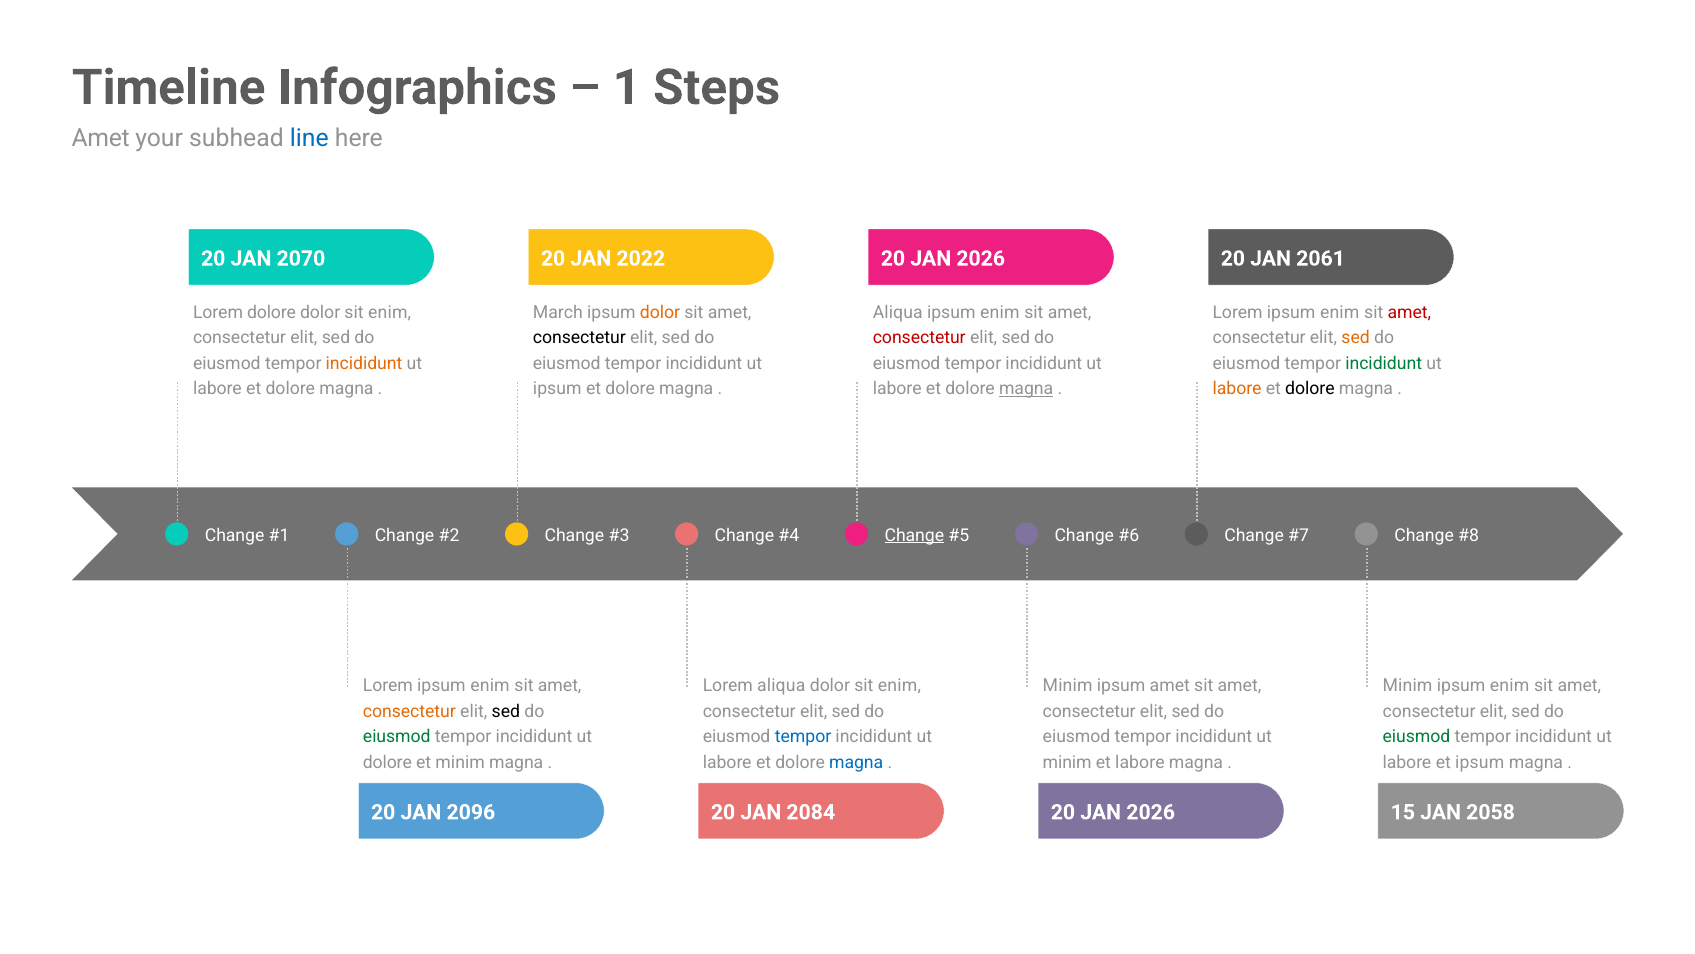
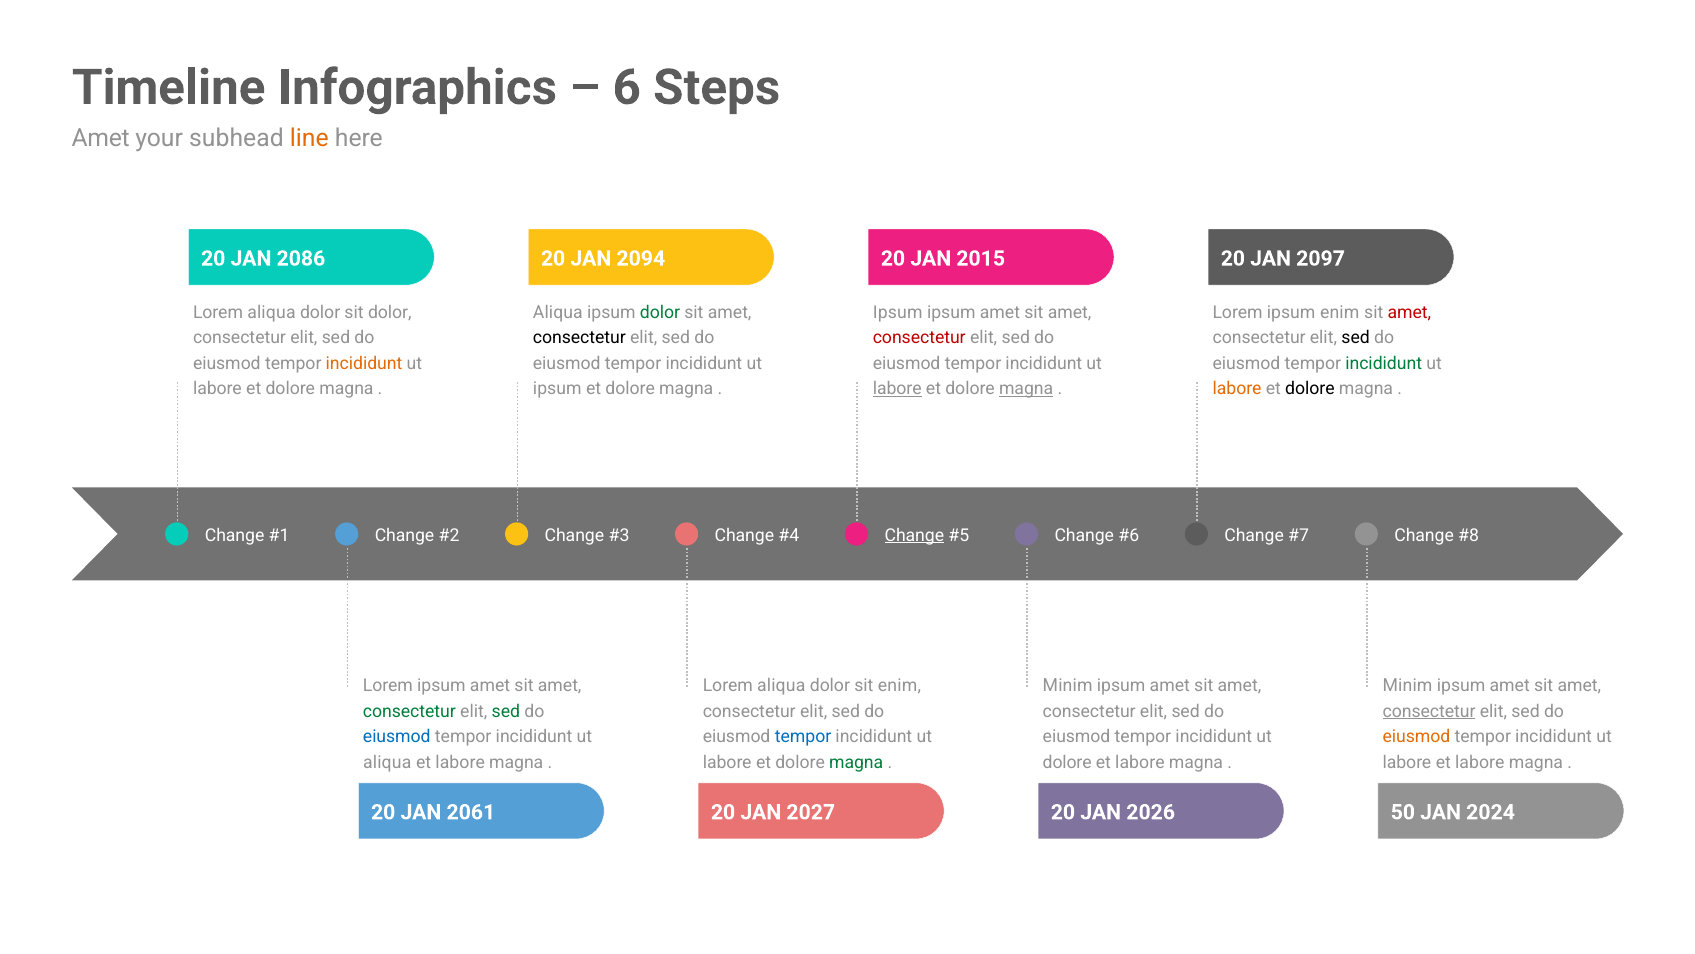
1: 1 -> 6
line colour: blue -> orange
2070: 2070 -> 2086
2022: 2022 -> 2094
2026 at (981, 258): 2026 -> 2015
2061: 2061 -> 2097
dolore at (272, 312): dolore -> aliqua
enim at (390, 312): enim -> dolor
March at (558, 312): March -> Aliqua
dolor at (660, 312) colour: orange -> green
Aliqua at (898, 312): Aliqua -> Ipsum
enim at (1000, 312): enim -> amet
sed at (1356, 338) colour: orange -> black
labore at (897, 388) underline: none -> present
enim at (490, 685): enim -> amet
enim at (1510, 685): enim -> amet
consectetur at (409, 711) colour: orange -> green
sed at (506, 711) colour: black -> green
consectetur at (1429, 711) underline: none -> present
eiusmod at (397, 736) colour: green -> blue
eiusmod at (1416, 736) colour: green -> orange
dolore at (387, 762): dolore -> aliqua
minim at (460, 762): minim -> labore
magna at (856, 762) colour: blue -> green
minim at (1067, 762): minim -> dolore
labore et ipsum: ipsum -> labore
2096: 2096 -> 2061
2084: 2084 -> 2027
15: 15 -> 50
2058: 2058 -> 2024
